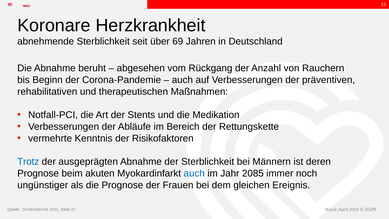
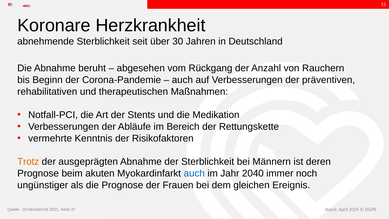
69: 69 -> 30
Trotz colour: blue -> orange
2085: 2085 -> 2040
